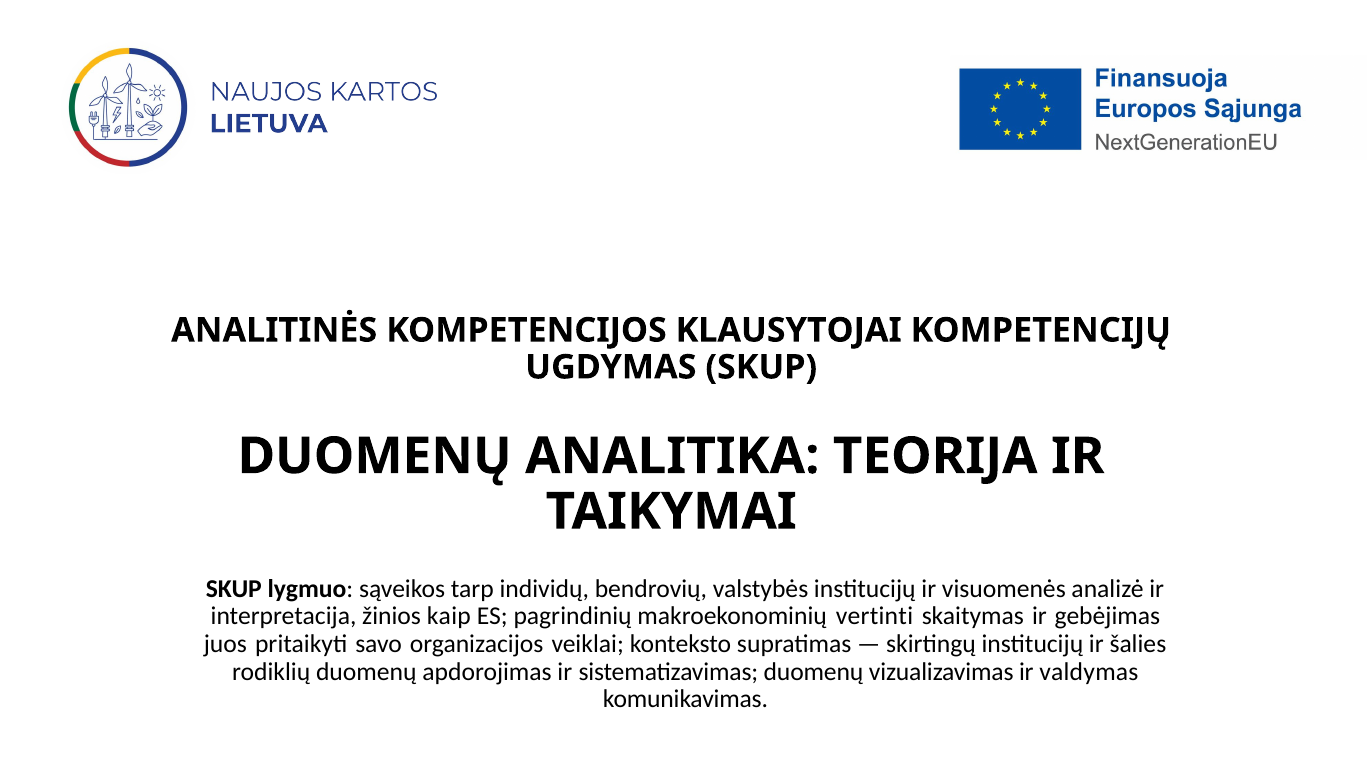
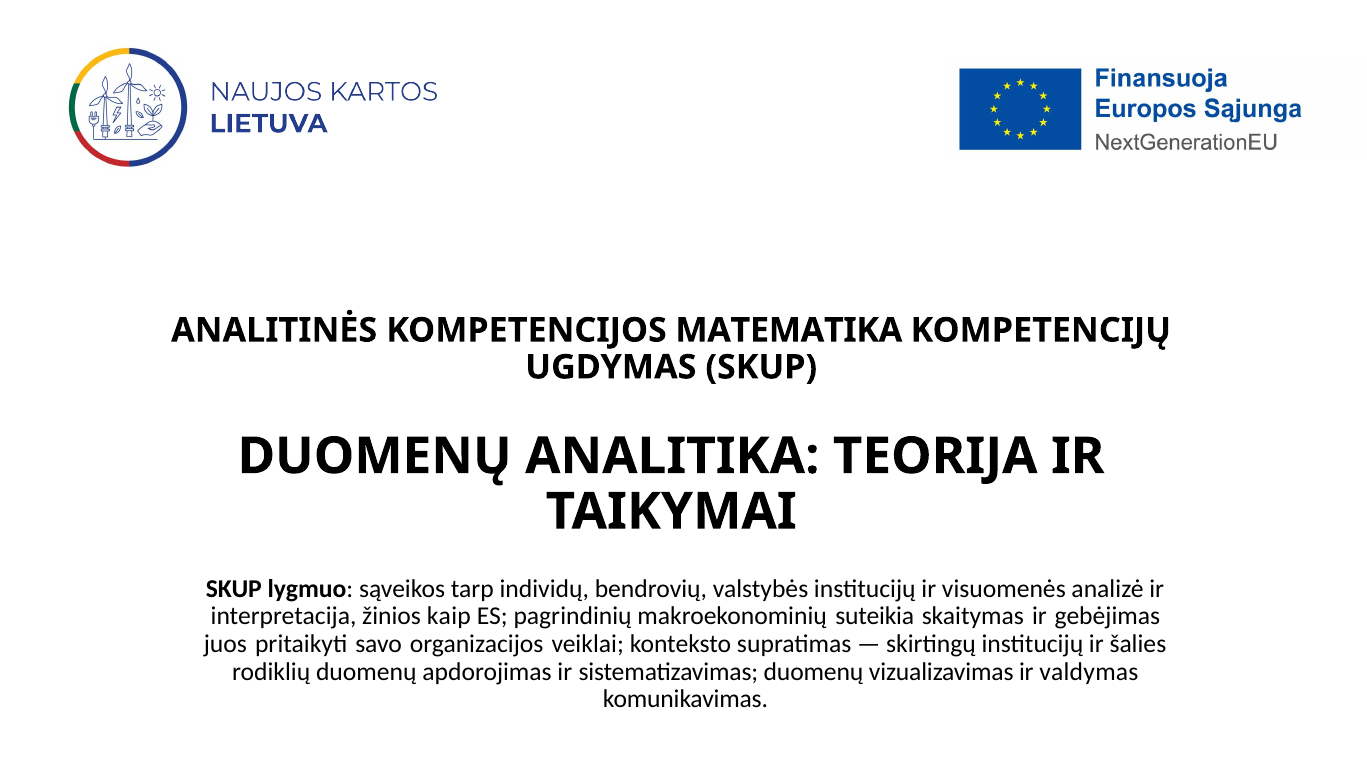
KLAUSYTOJAI: KLAUSYTOJAI -> MATEMATIKA
vertinti: vertinti -> suteikia
